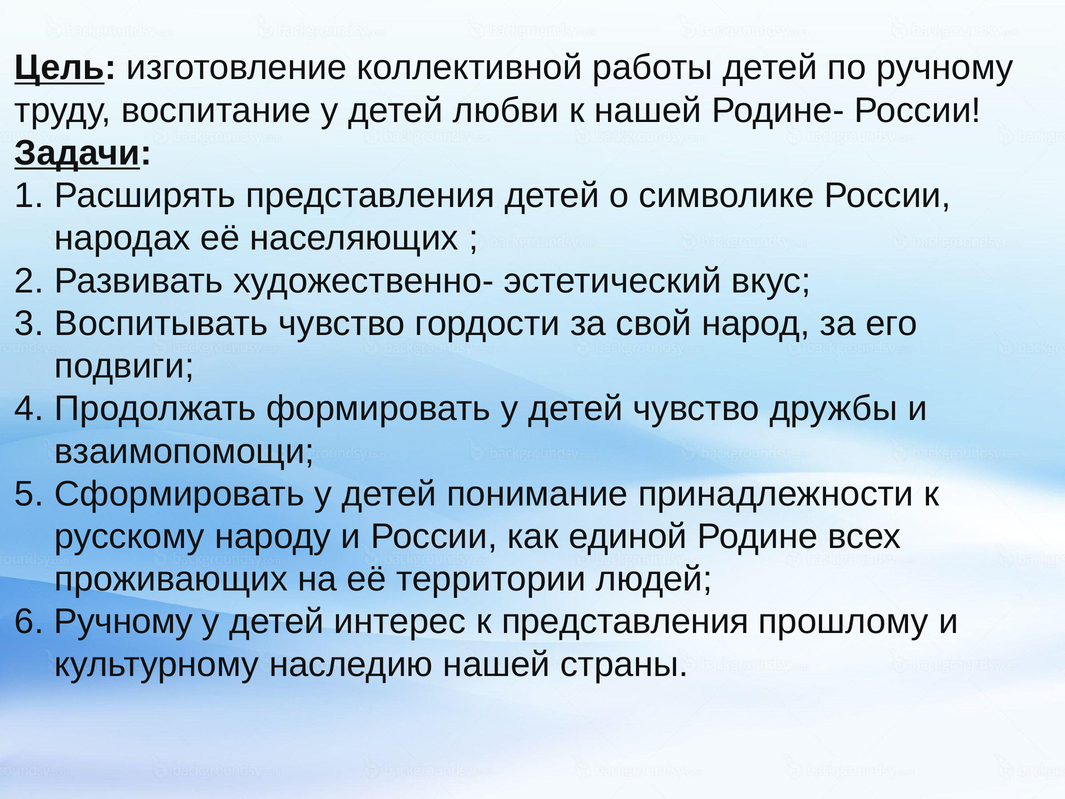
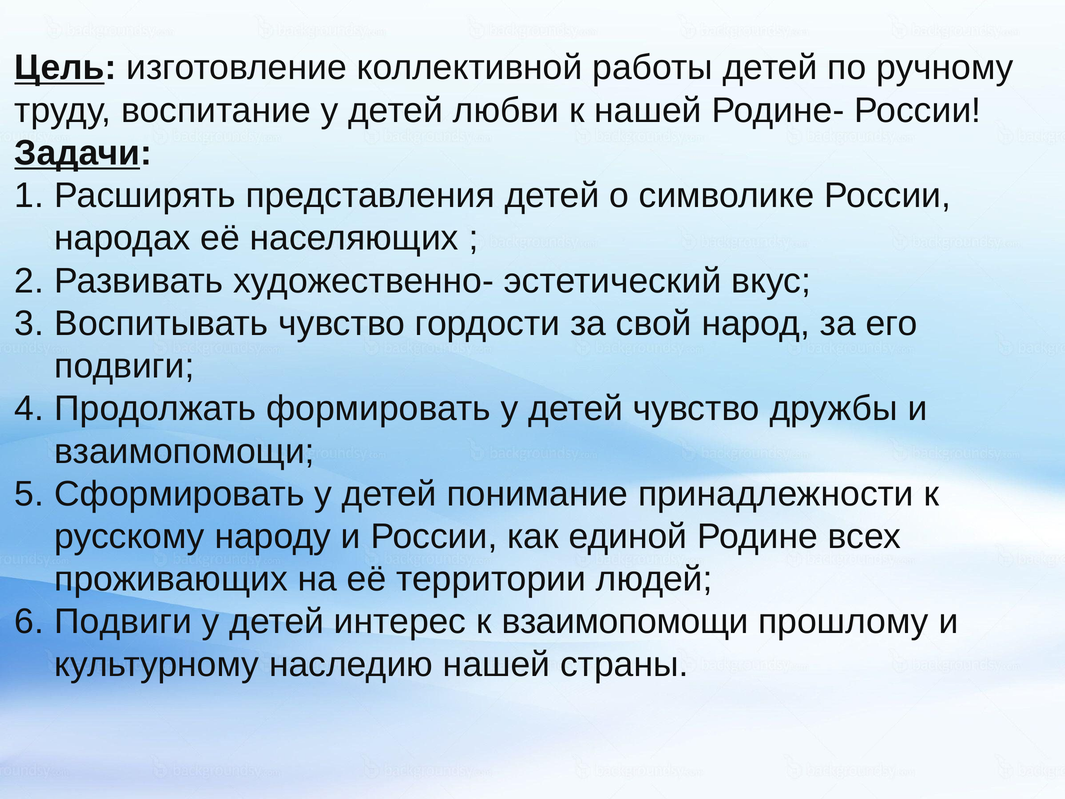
Ручному at (123, 622): Ручному -> Подвиги
к представления: представления -> взаимопомощи
